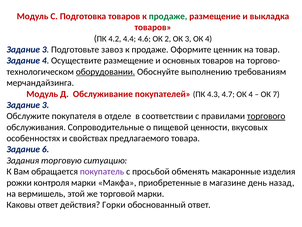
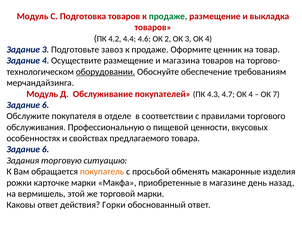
основных: основных -> магазина
выполнению: выполнению -> обеспечение
3 at (46, 105): 3 -> 6
торгового underline: present -> none
Сопроводительные: Сопроводительные -> Профессиональную
покупатель colour: purple -> orange
контроля: контроля -> карточке
